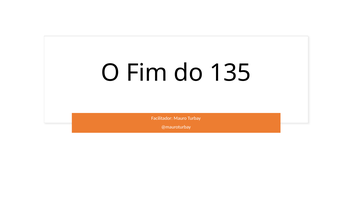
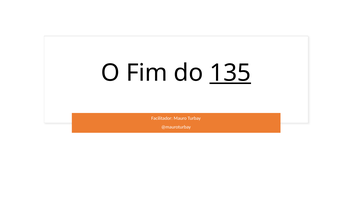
135 underline: none -> present
